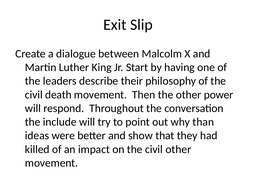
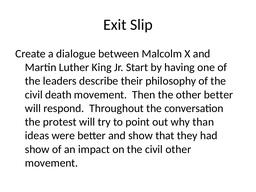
other power: power -> better
include: include -> protest
killed at (37, 149): killed -> show
